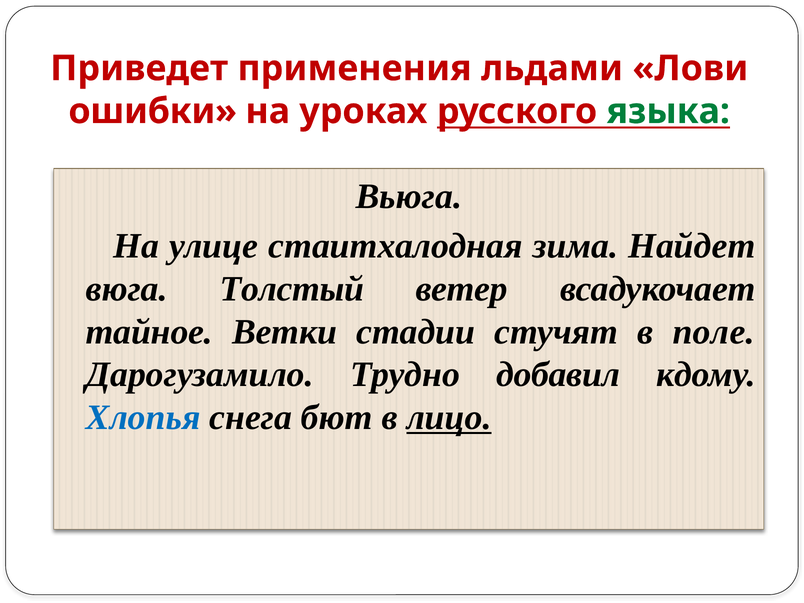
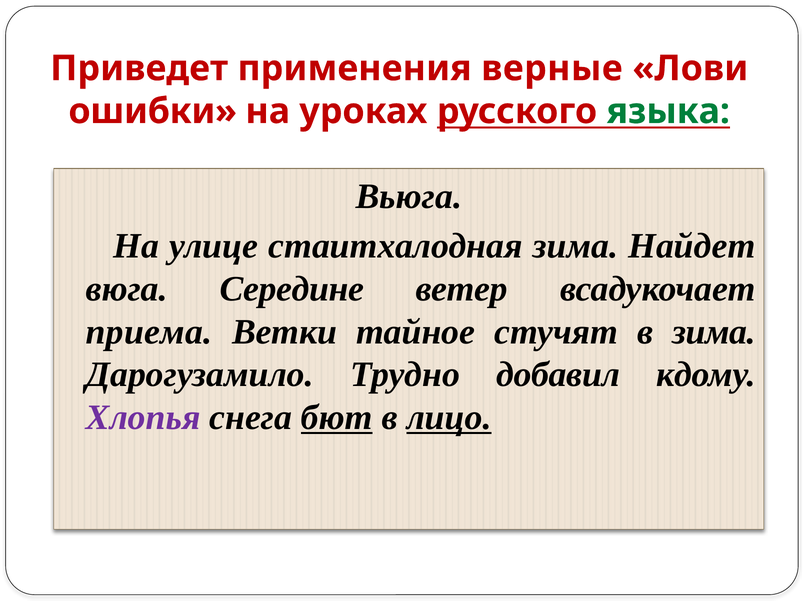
льдами: льдами -> верные
Толстый: Толстый -> Середине
тайное: тайное -> приема
стадии: стадии -> тайное
в поле: поле -> зима
Хлопья colour: blue -> purple
бют underline: none -> present
